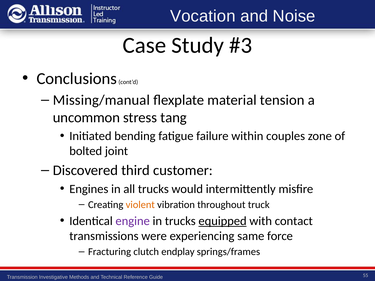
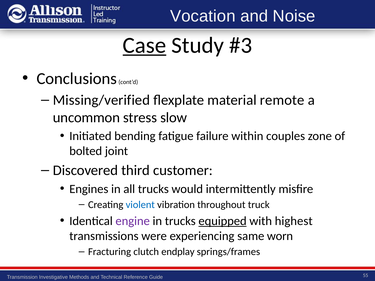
Case underline: none -> present
Missing/manual: Missing/manual -> Missing/verified
tension: tension -> remote
tang: tang -> slow
violent colour: orange -> blue
contact: contact -> highest
force: force -> worn
